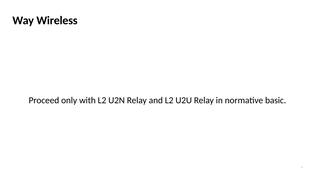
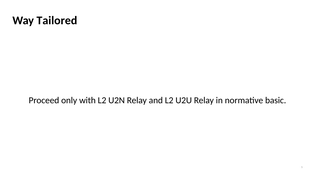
Wireless: Wireless -> Tailored
